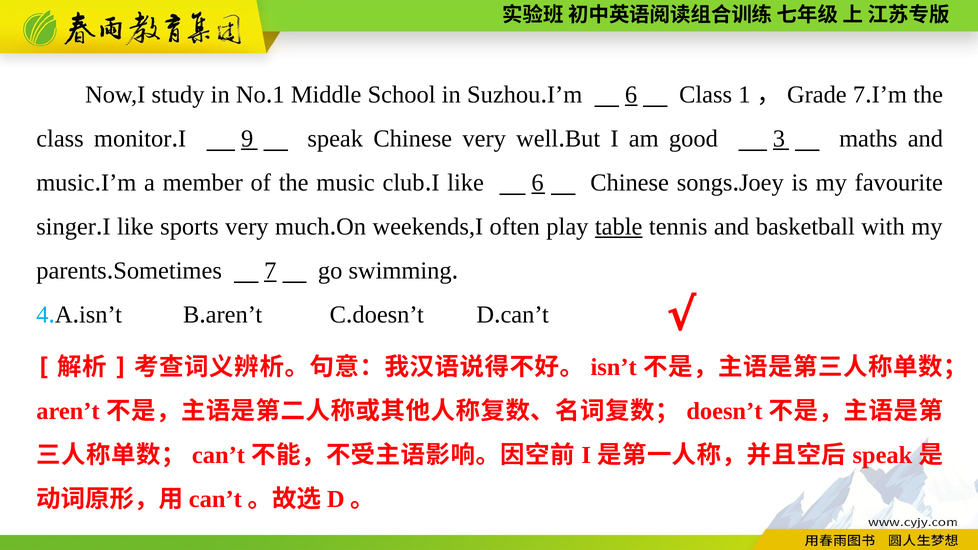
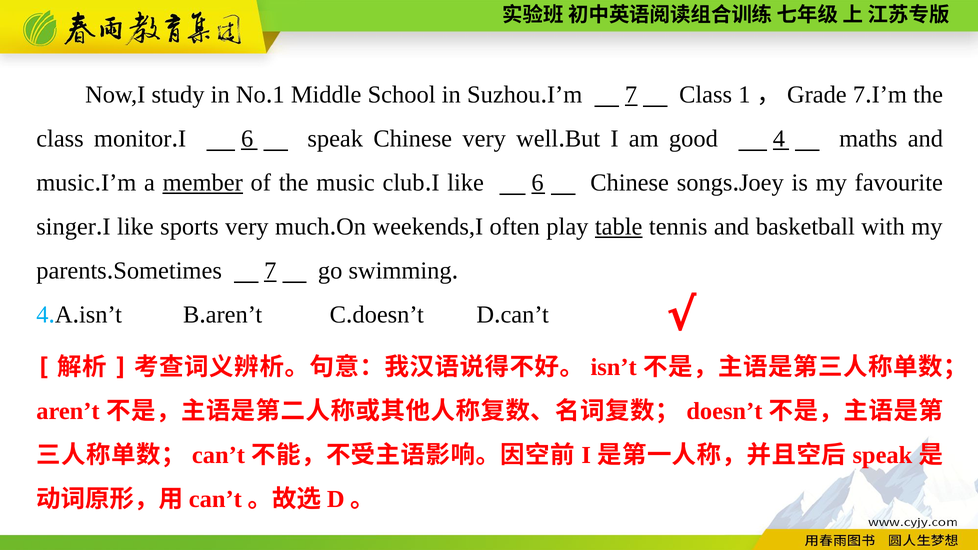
6 at (631, 95): 6 -> 7
I 9: 9 -> 6
good 3: 3 -> 4
member underline: none -> present
